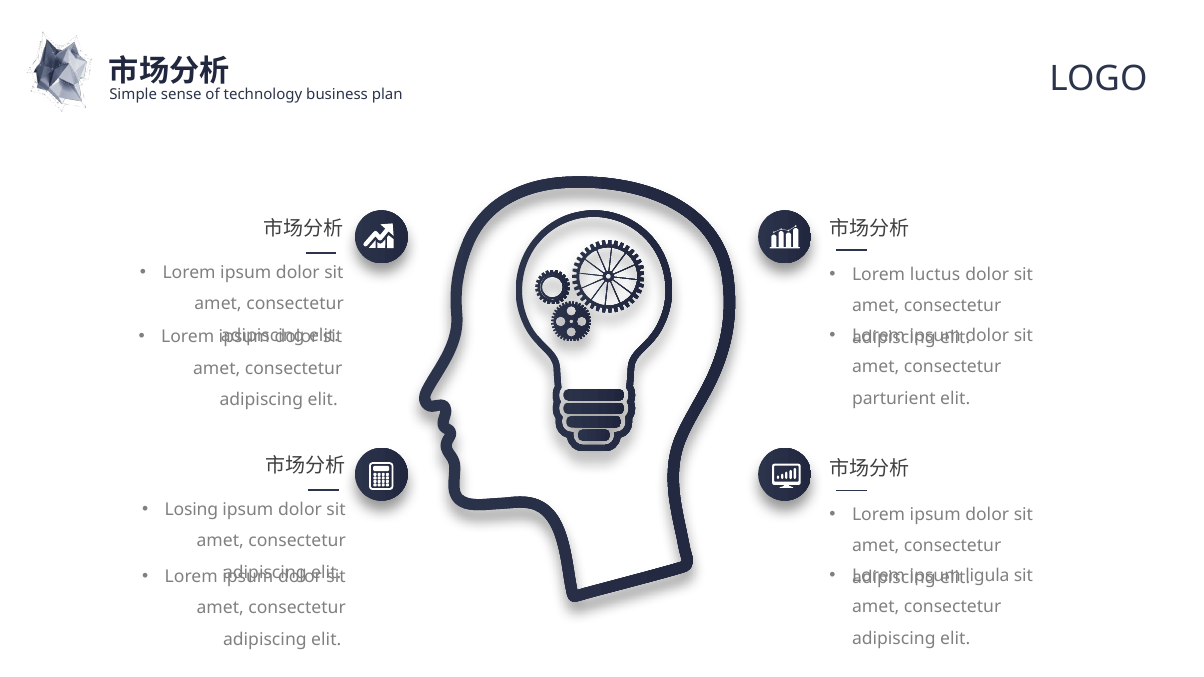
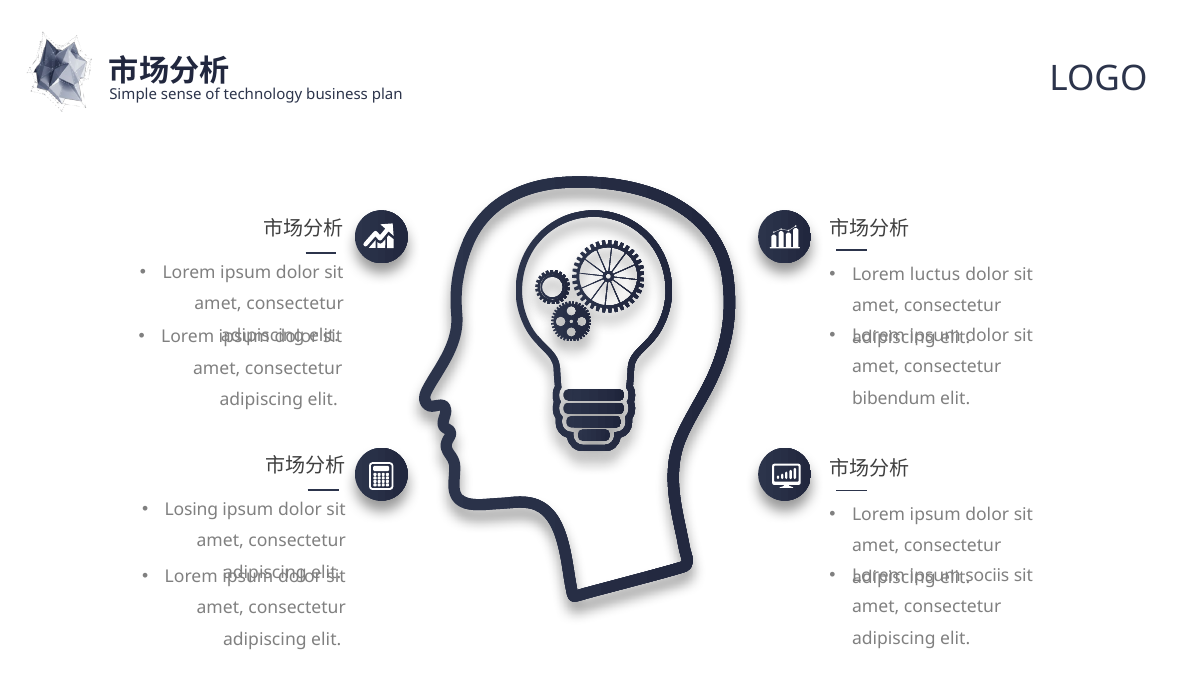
parturient: parturient -> bibendum
ligula: ligula -> sociis
